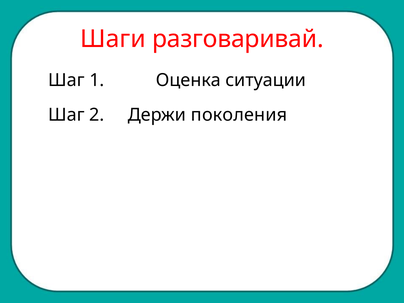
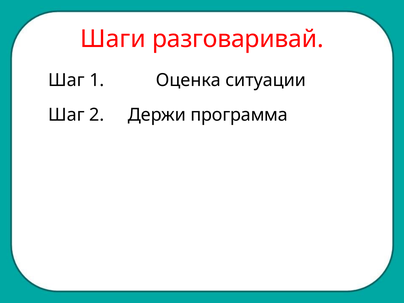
поколения: поколения -> программа
